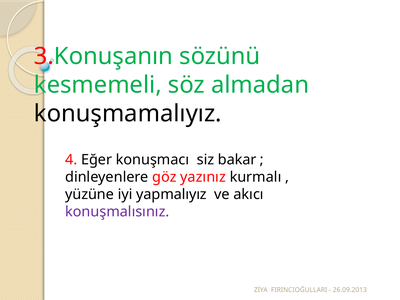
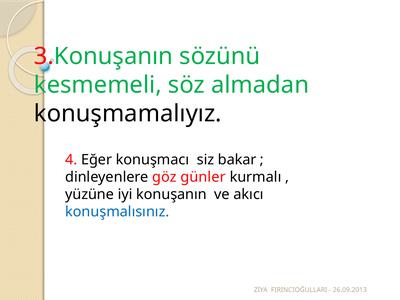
yazınız: yazınız -> günler
yapmalıyız: yapmalıyız -> konuşanın
konuşmalısınız colour: purple -> blue
